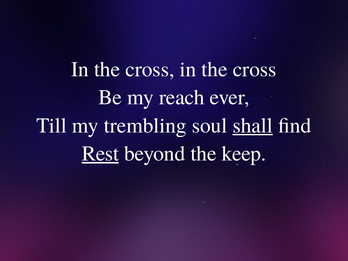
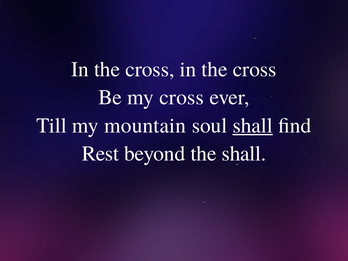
my reach: reach -> cross
trembling: trembling -> mountain
Rest underline: present -> none
the keep: keep -> shall
